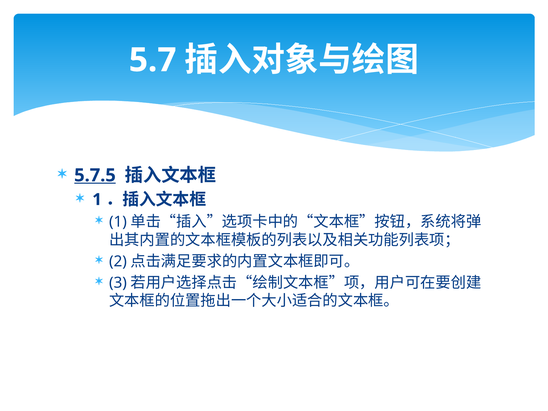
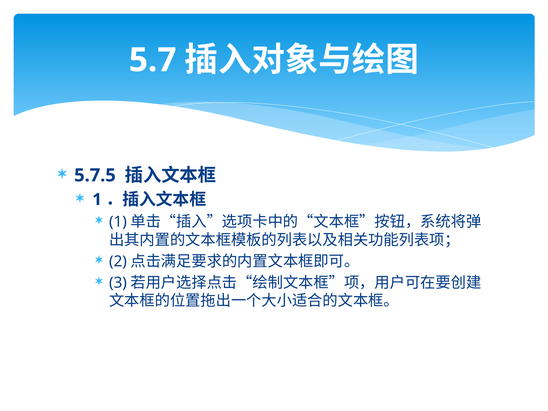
5.7.5 underline: present -> none
